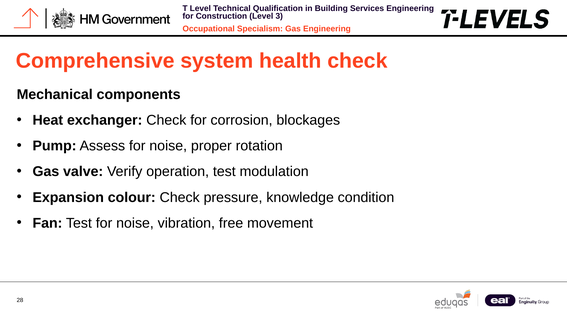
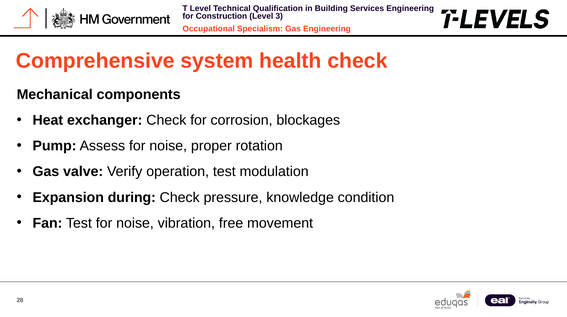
colour: colour -> during
